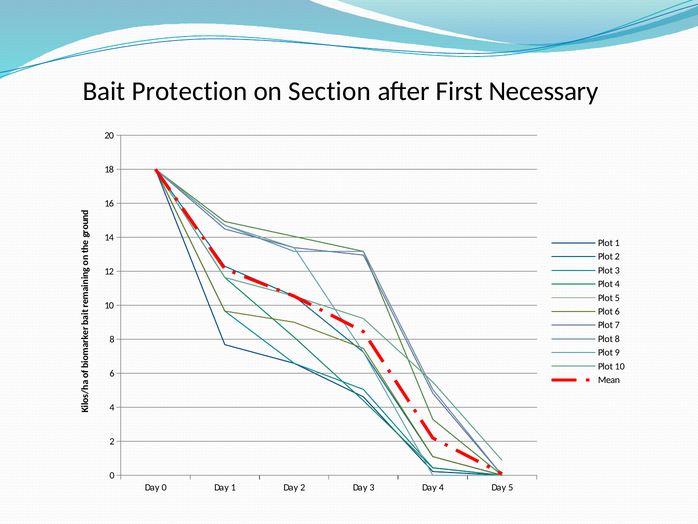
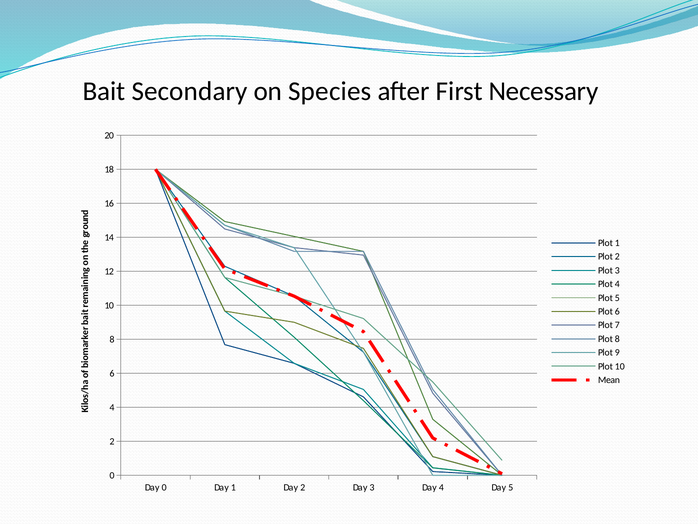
Protection: Protection -> Secondary
Section: Section -> Species
